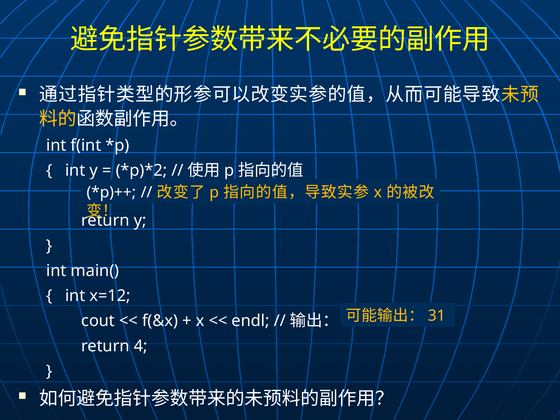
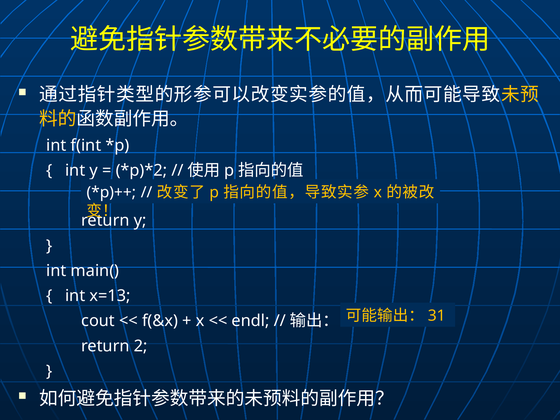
x=12: x=12 -> x=13
4: 4 -> 2
